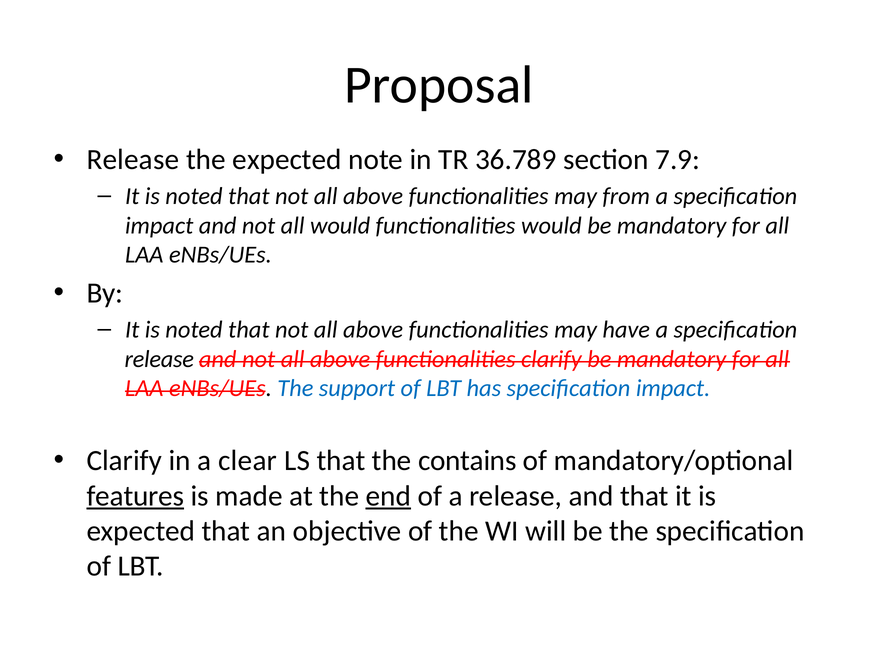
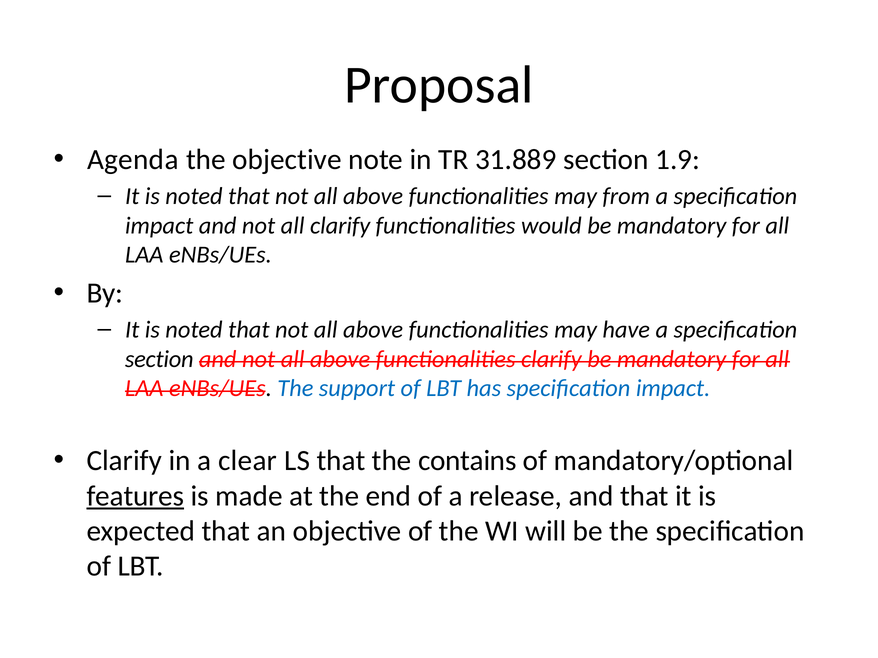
Release at (133, 160): Release -> Agenda
the expected: expected -> objective
36.789: 36.789 -> 31.889
7.9: 7.9 -> 1.9
all would: would -> clarify
release at (159, 359): release -> section
end underline: present -> none
